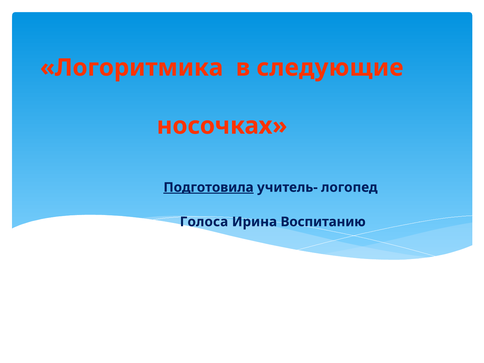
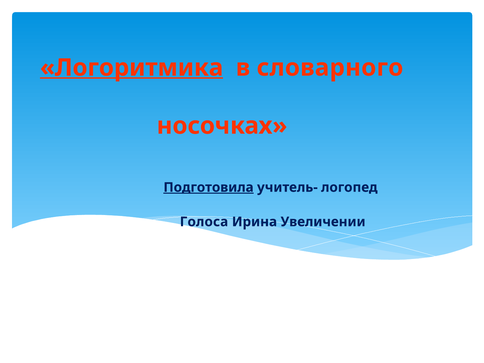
Логоритмика underline: none -> present
следующие: следующие -> словарного
Воспитанию: Воспитанию -> Увеличении
